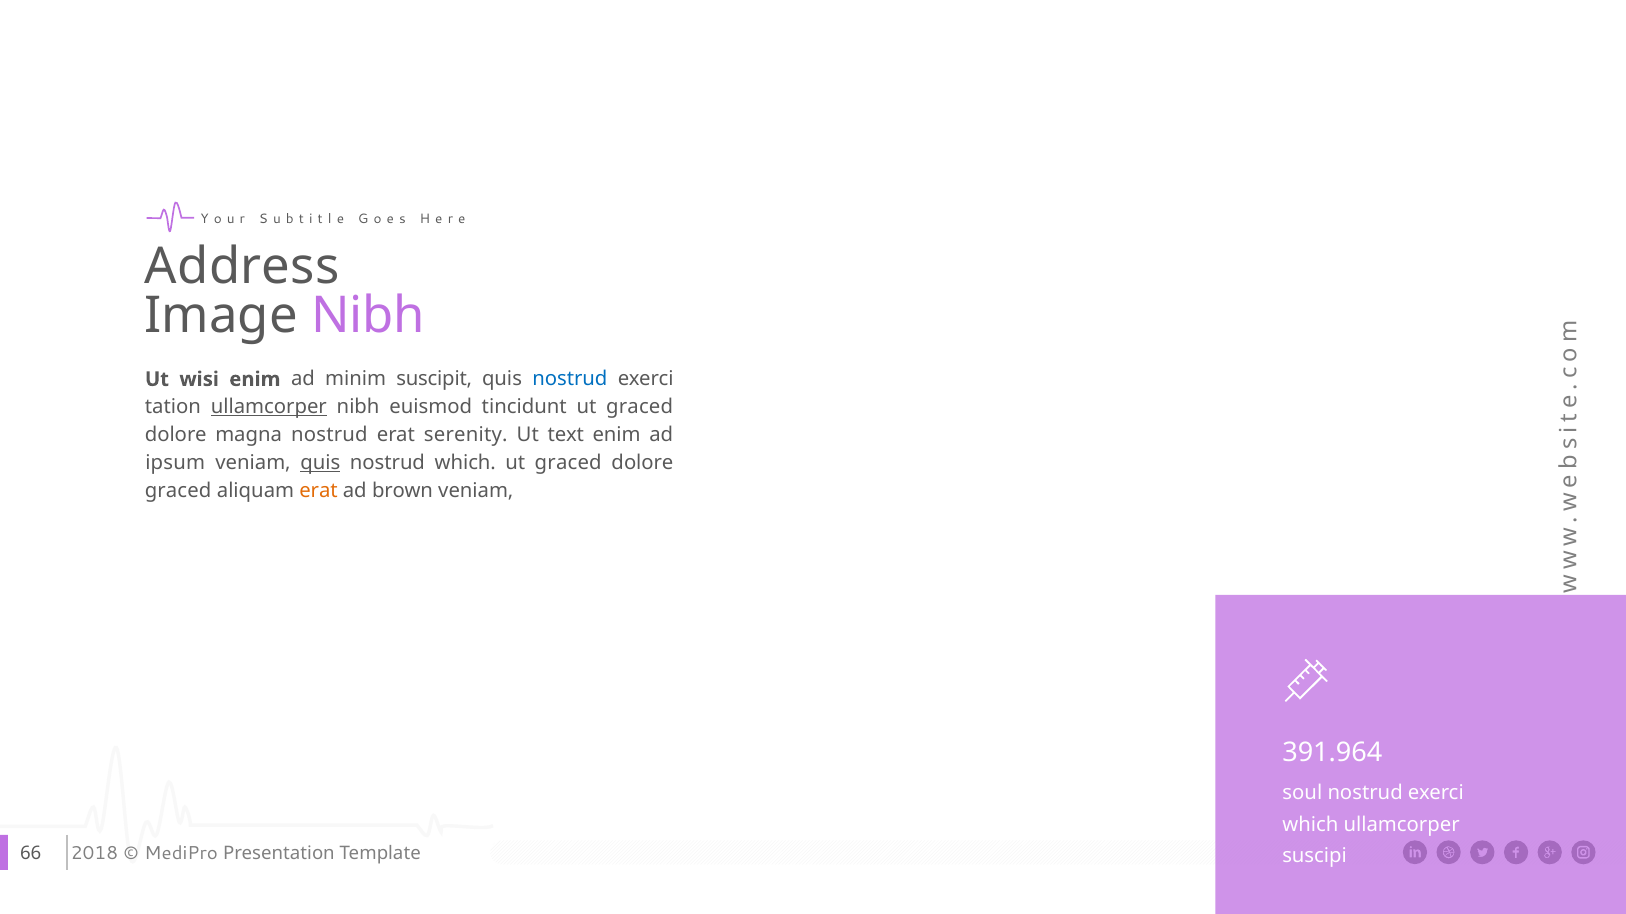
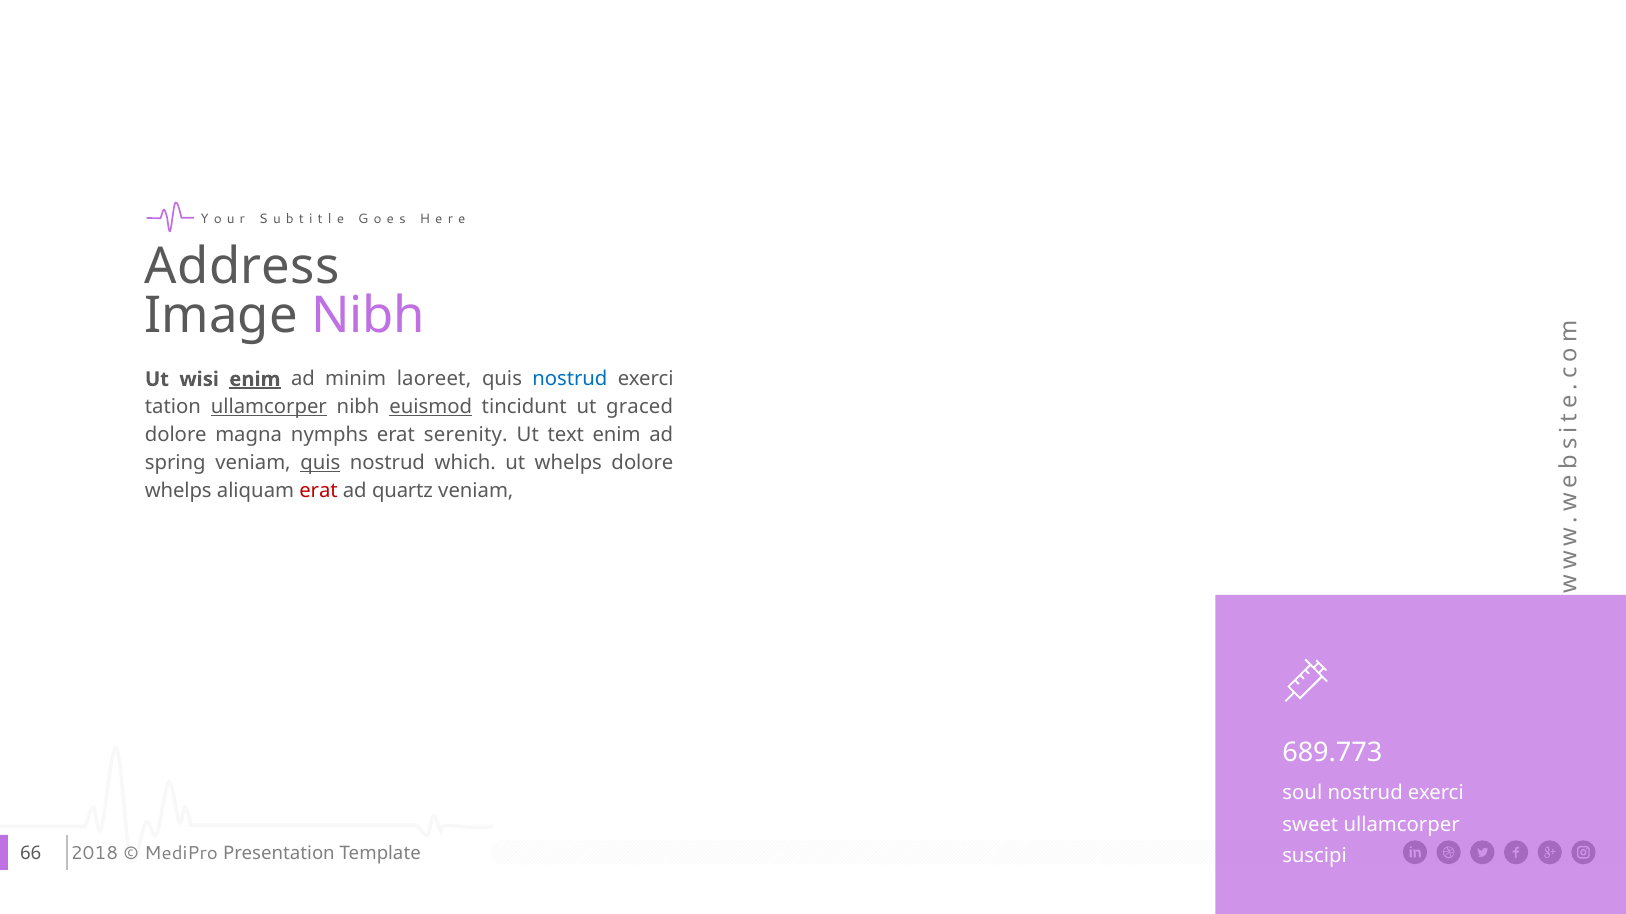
enim at (255, 380) underline: none -> present
suscipit: suscipit -> laoreet
euismod underline: none -> present
magna nostrud: nostrud -> nymphs
ipsum: ipsum -> spring
graced at (568, 463): graced -> whelps
graced at (178, 491): graced -> whelps
erat at (319, 491) colour: orange -> red
brown: brown -> quartz
391.964: 391.964 -> 689.773
which at (1310, 825): which -> sweet
